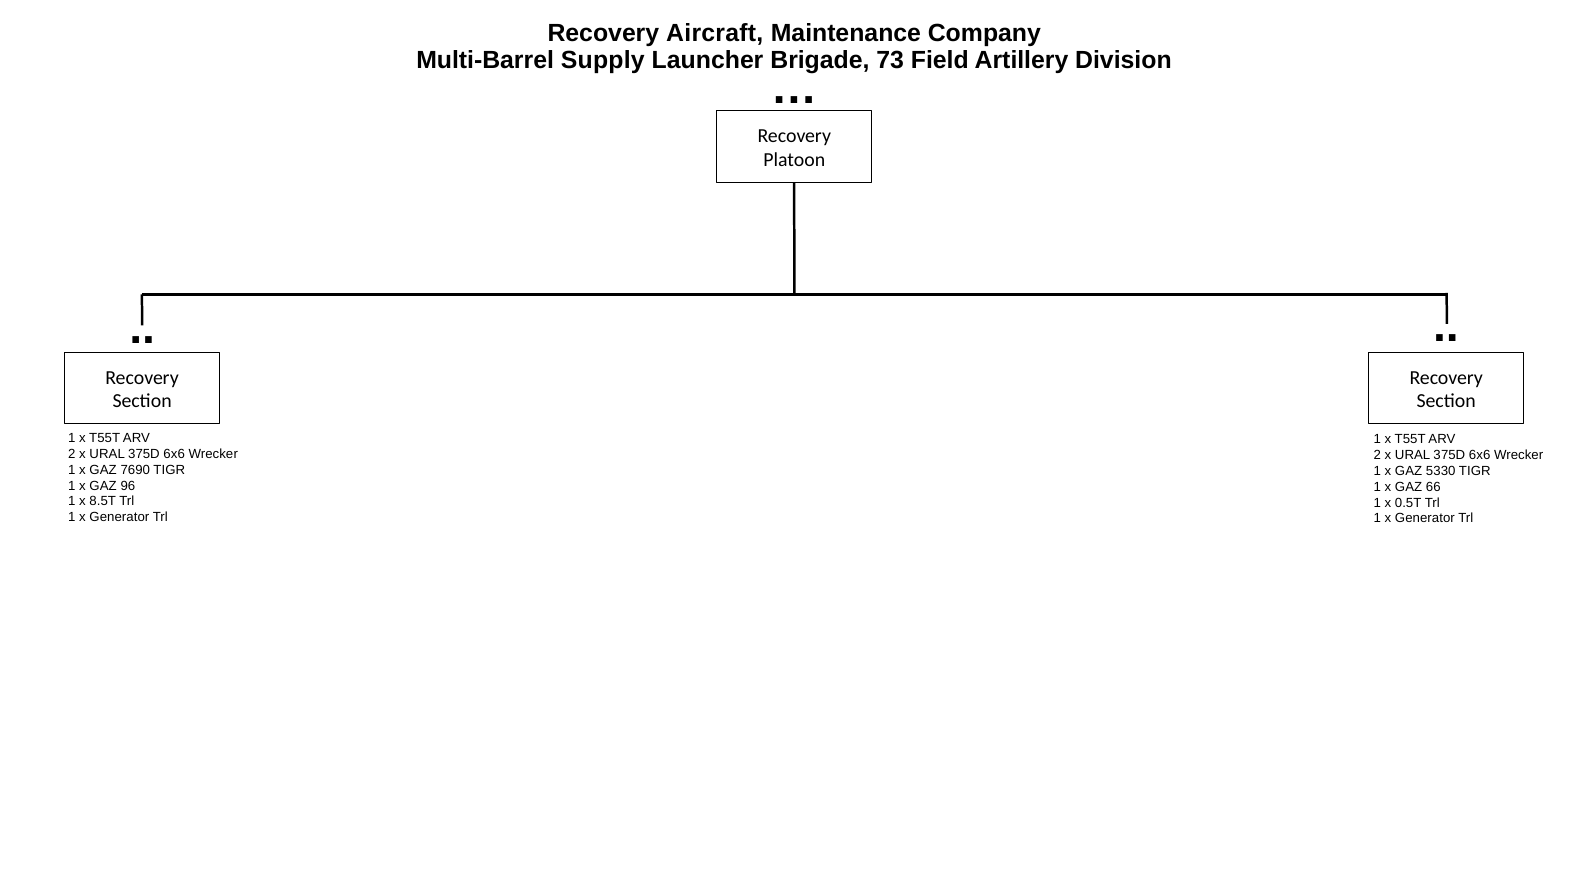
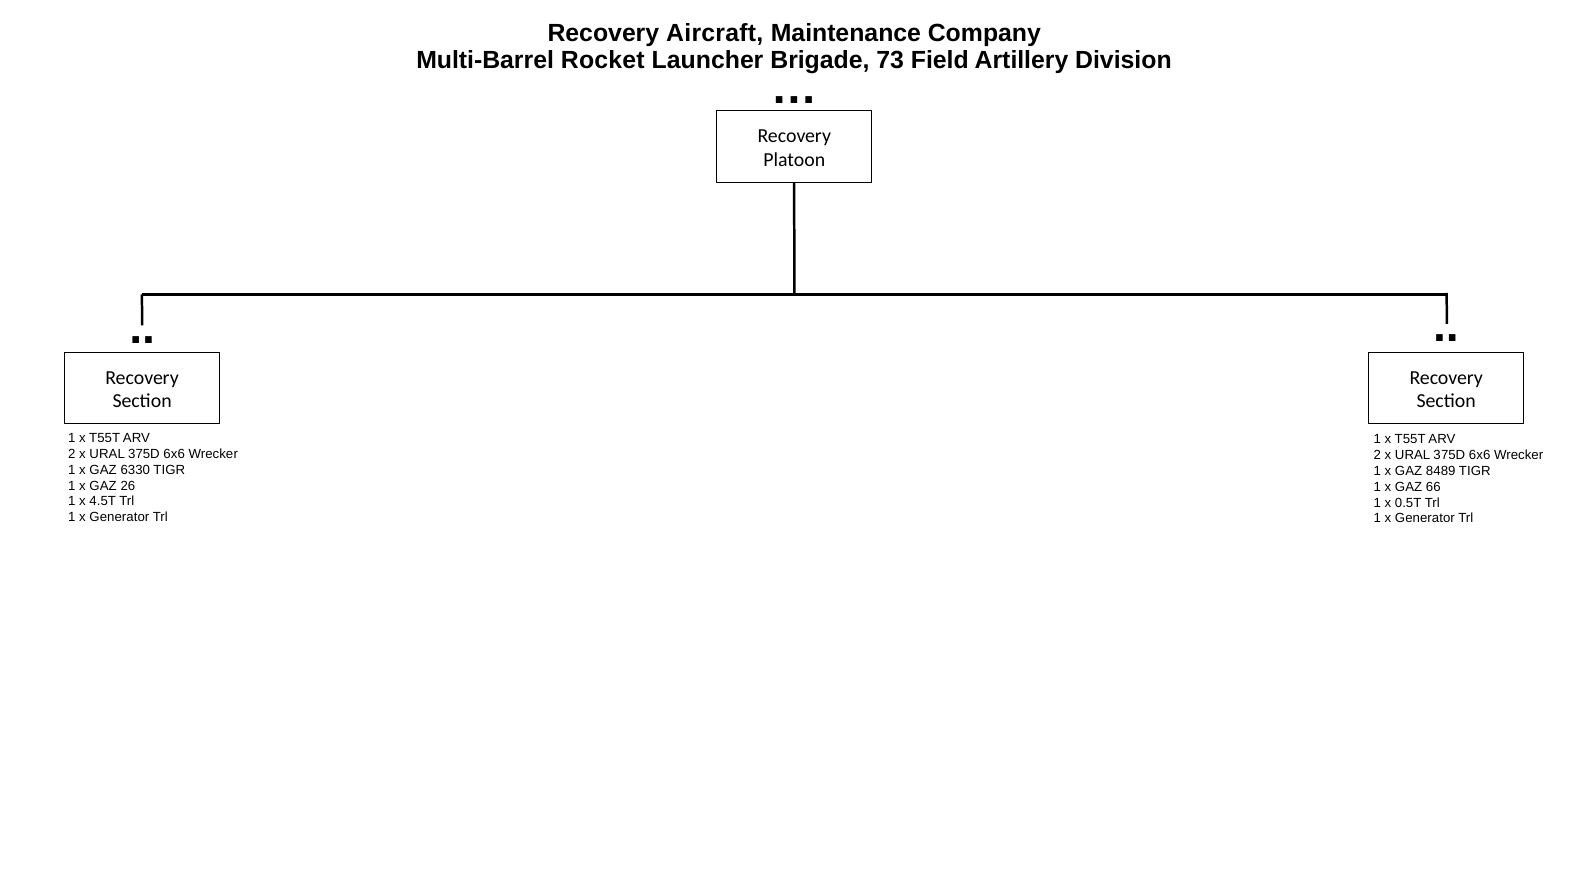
Supply: Supply -> Rocket
7690: 7690 -> 6330
5330: 5330 -> 8489
96: 96 -> 26
8.5T: 8.5T -> 4.5T
